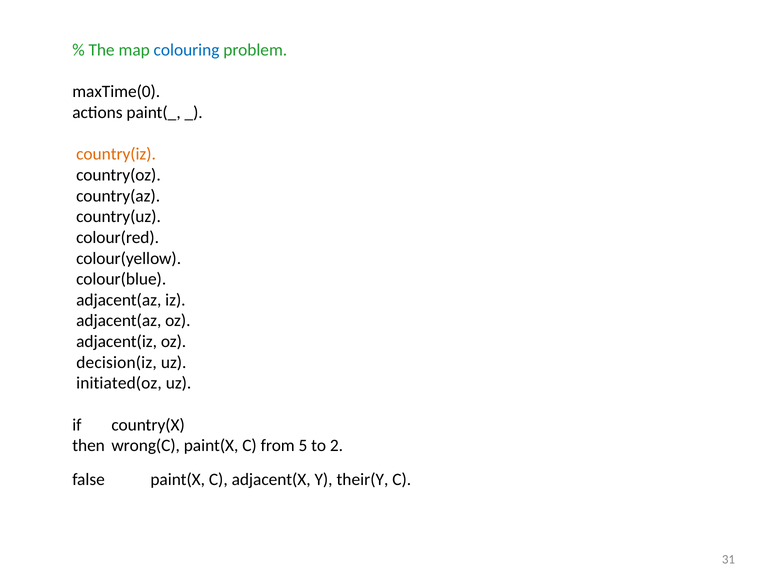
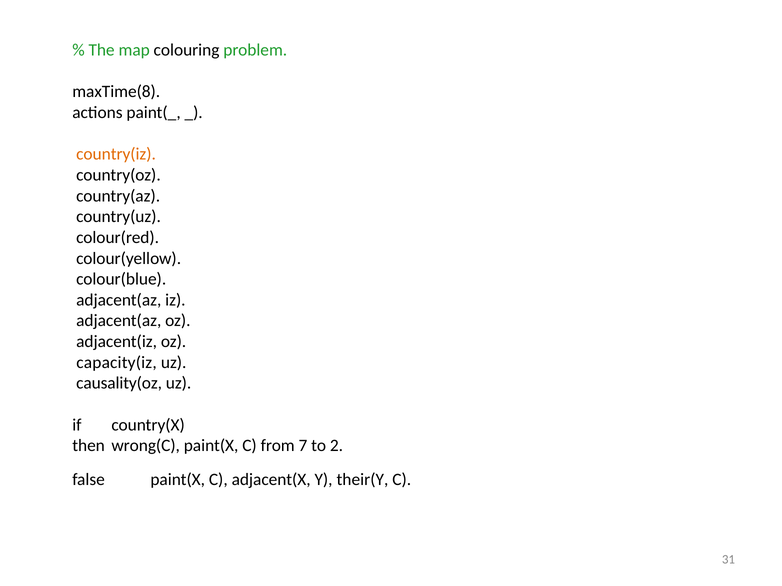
colouring colour: blue -> black
maxTime(0: maxTime(0 -> maxTime(8
decision(iz: decision(iz -> capacity(iz
initiated(oz: initiated(oz -> causality(oz
5: 5 -> 7
